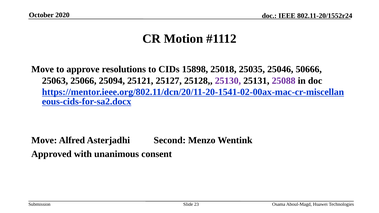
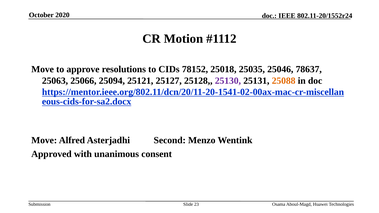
15898: 15898 -> 78152
50666: 50666 -> 78637
25088 colour: purple -> orange
